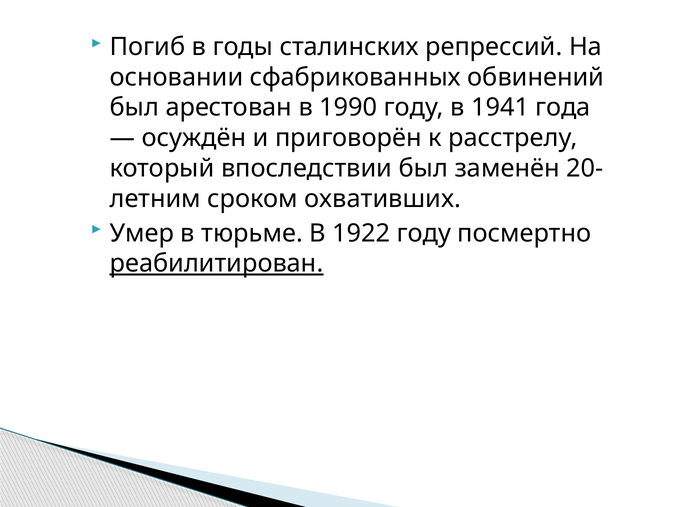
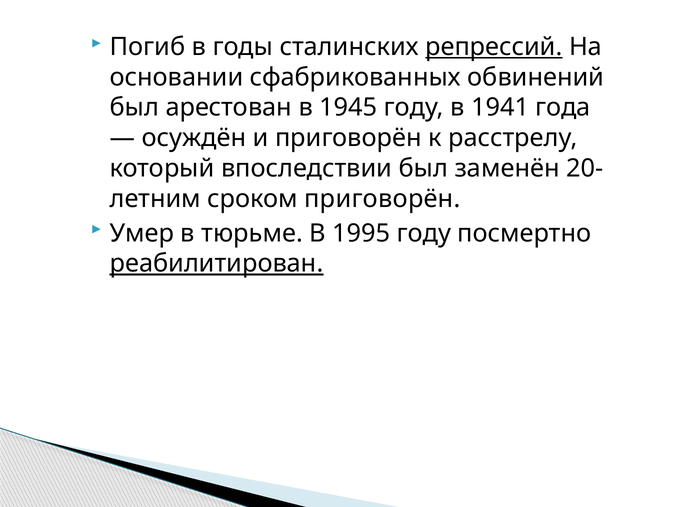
репрессий underline: none -> present
1990: 1990 -> 1945
сроком охвативших: охвативших -> приговорён
1922: 1922 -> 1995
